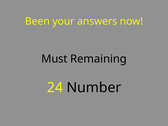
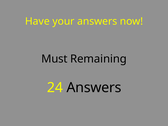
Been: Been -> Have
24 Number: Number -> Answers
